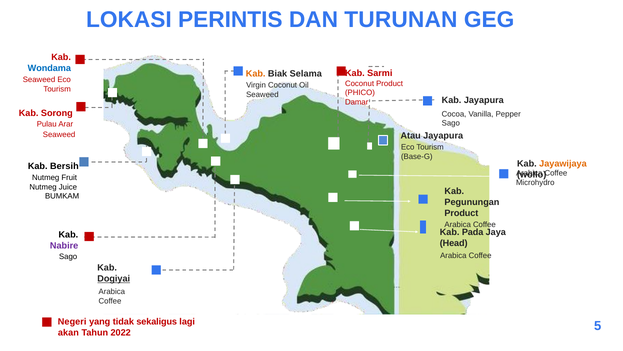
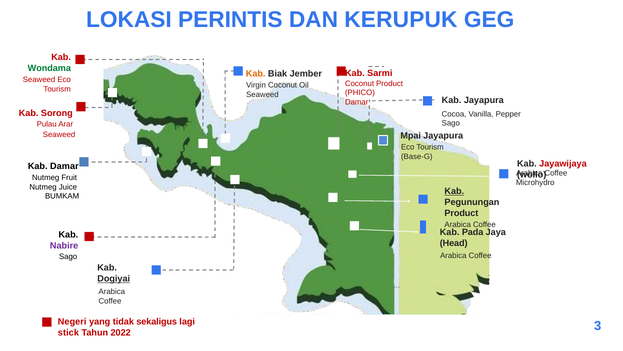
TURUNAN: TURUNAN -> KERUPUK
Wondama colour: blue -> green
Selama: Selama -> Jember
Atau: Atau -> Mpai
Jayawijaya colour: orange -> red
Kab Bersih: Bersih -> Damar
Kab at (454, 191) underline: none -> present
akan: akan -> stick
5: 5 -> 3
